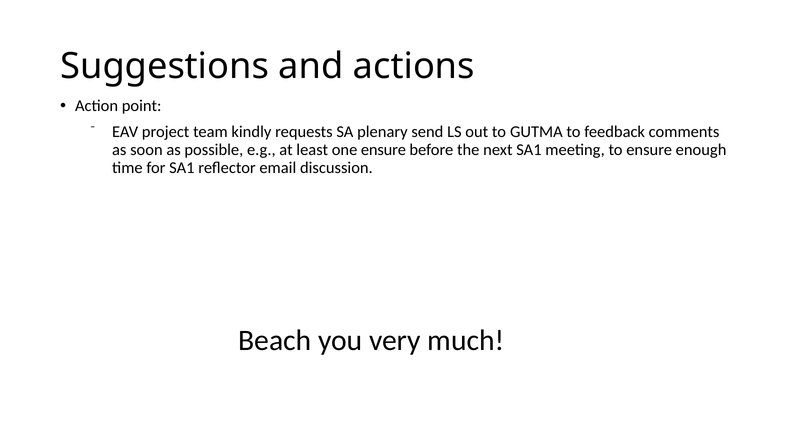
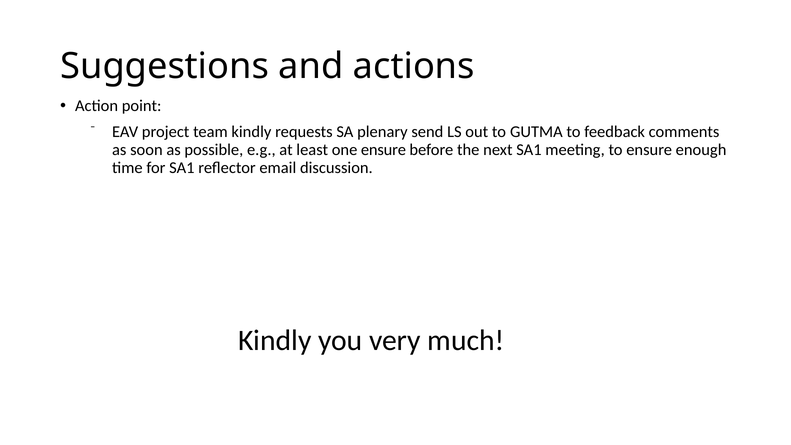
Beach at (275, 340): Beach -> Kindly
